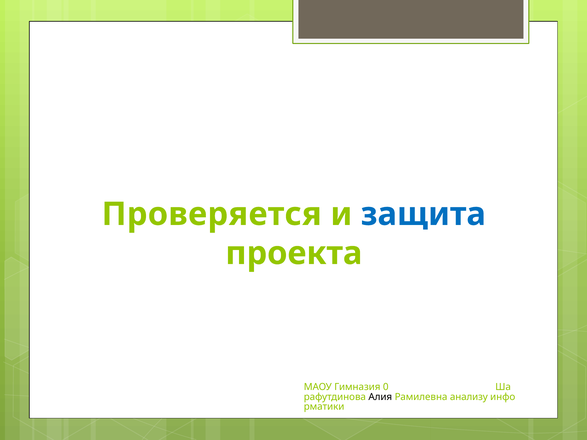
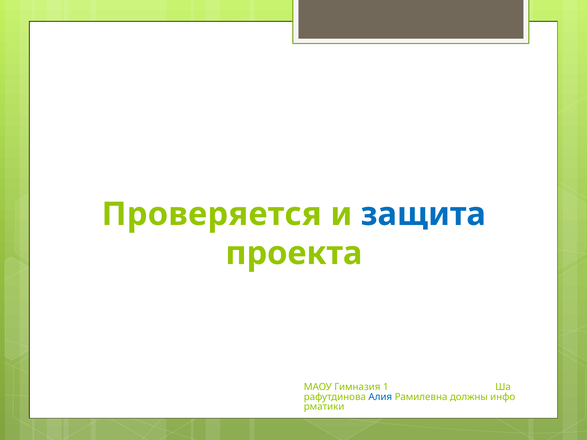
0: 0 -> 1
Алия colour: black -> blue
анализу: анализу -> должны
